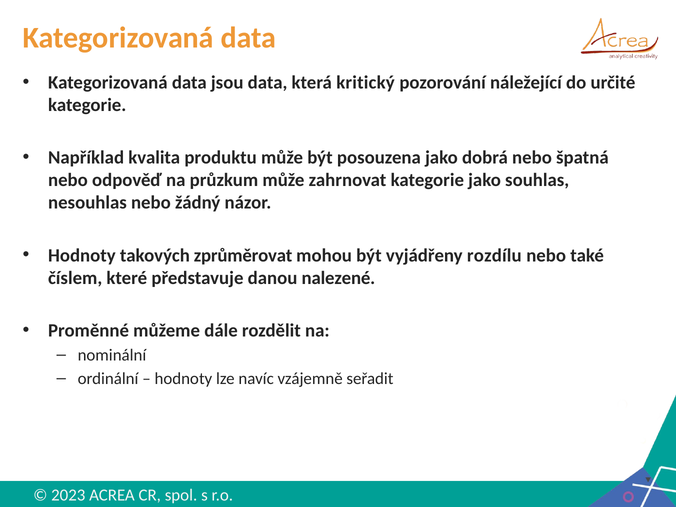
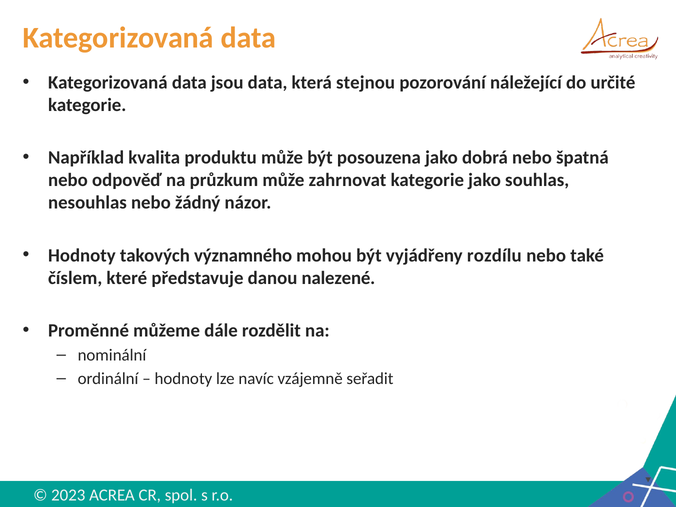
kritický: kritický -> stejnou
zprůměrovat: zprůměrovat -> významného
